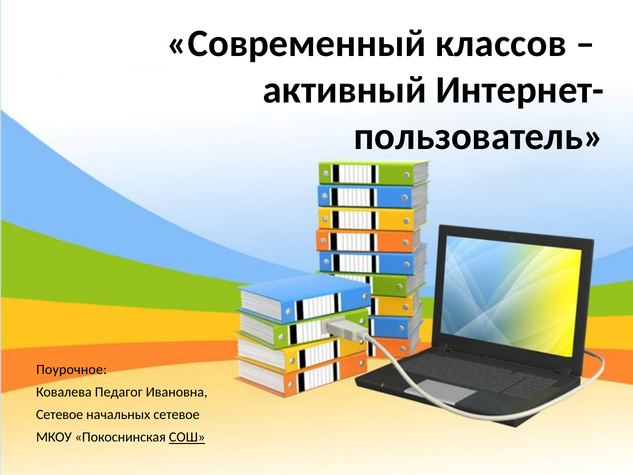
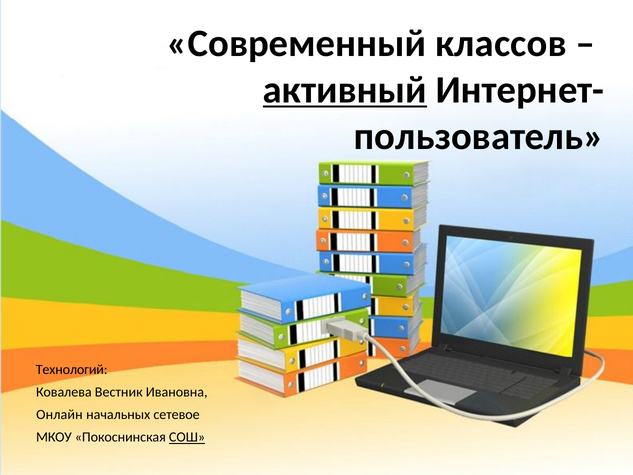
активный underline: none -> present
Поурочное: Поурочное -> Технологий
Педагог: Педагог -> Вестник
Сетевое at (60, 415): Сетевое -> Онлайн
